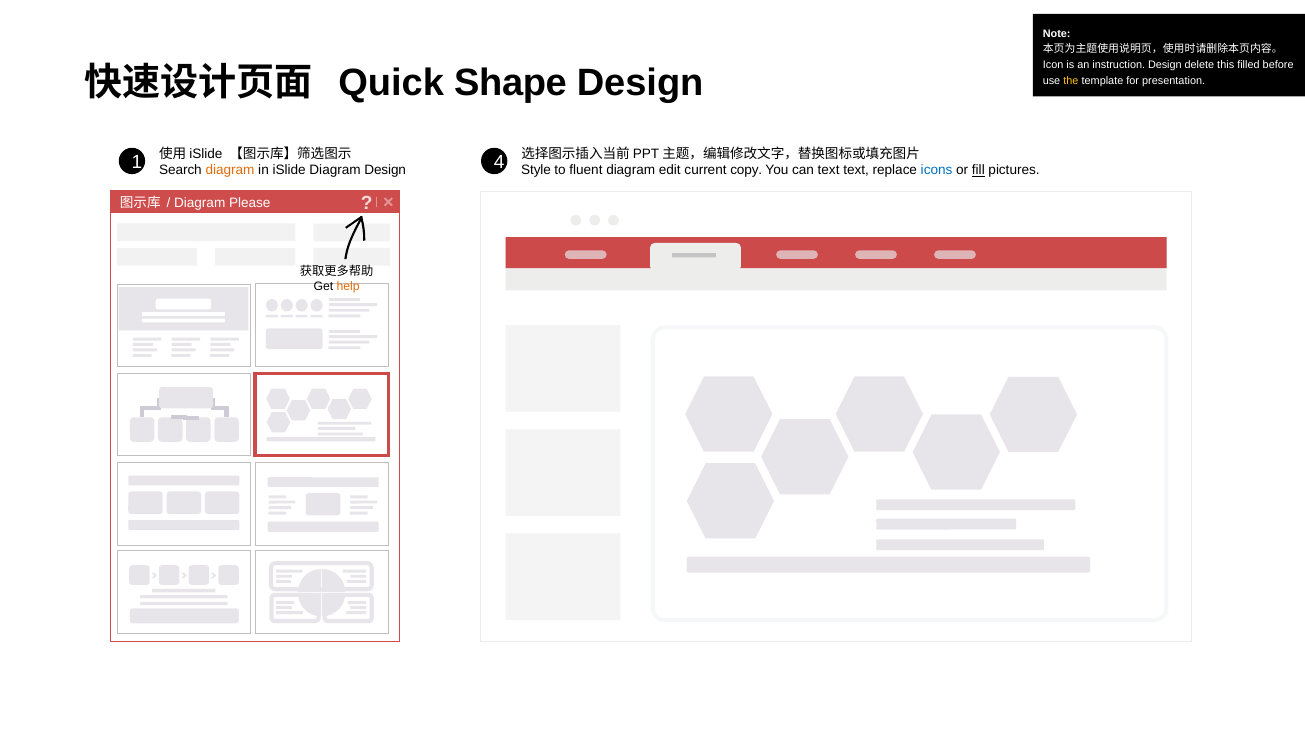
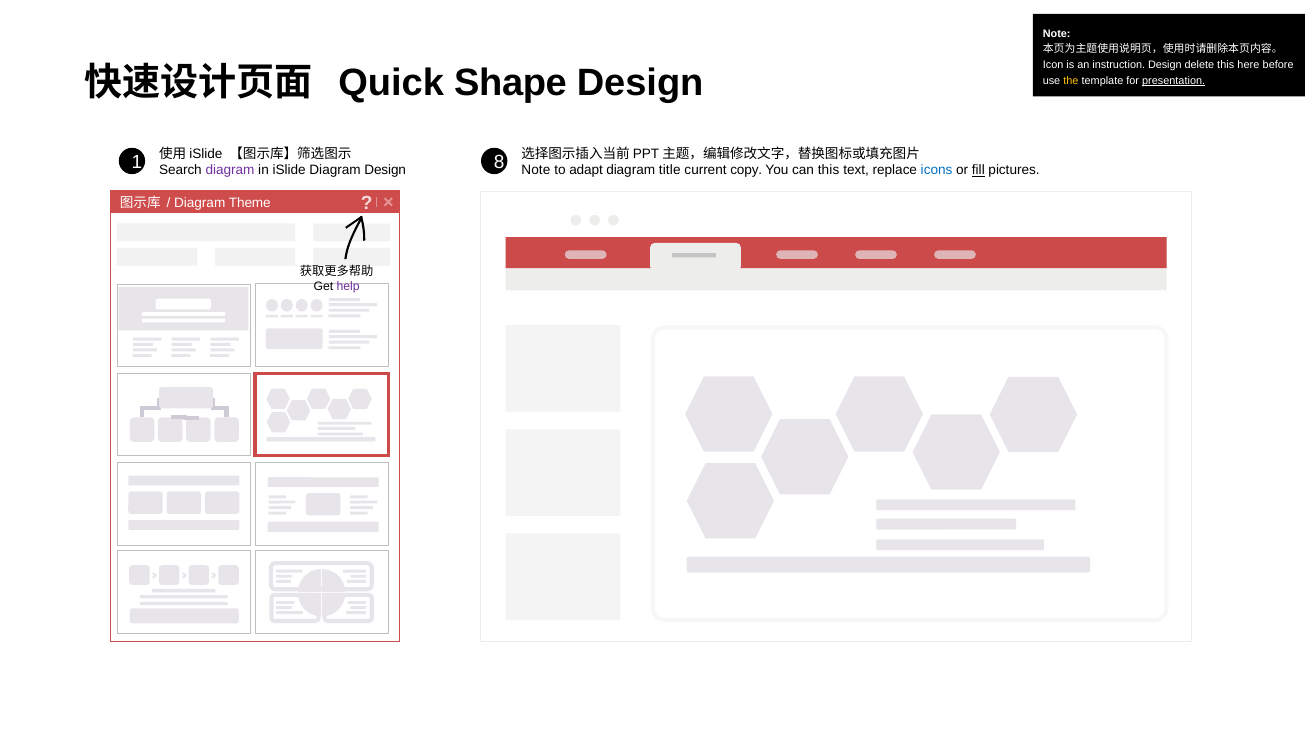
filled: filled -> here
presentation underline: none -> present
4: 4 -> 8
diagram at (230, 170) colour: orange -> purple
Style at (536, 170): Style -> Note
fluent: fluent -> adapt
edit: edit -> title
can text: text -> this
Please: Please -> Theme
help colour: orange -> purple
